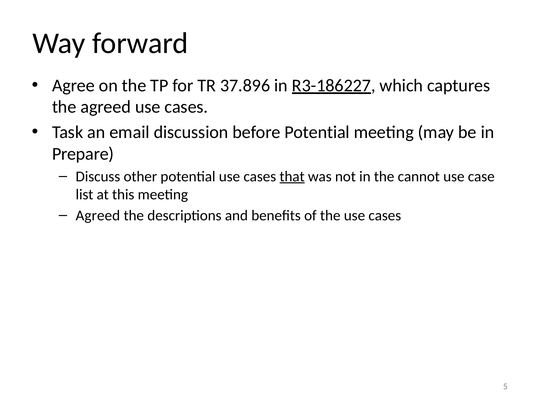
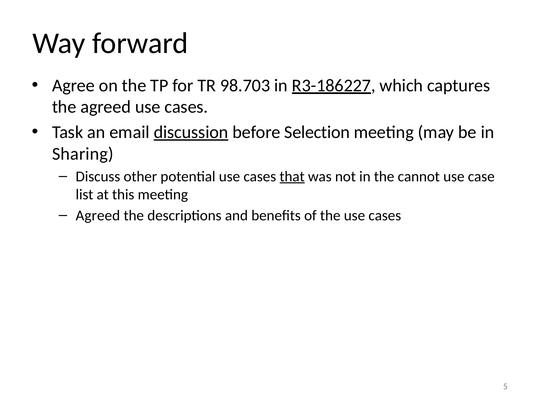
37.896: 37.896 -> 98.703
discussion underline: none -> present
before Potential: Potential -> Selection
Prepare: Prepare -> Sharing
